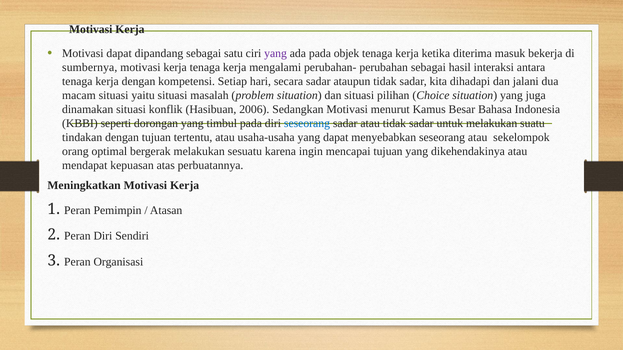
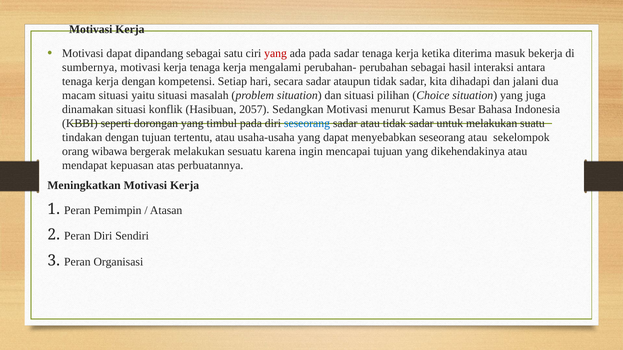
yang at (276, 53) colour: purple -> red
pada objek: objek -> sadar
2006: 2006 -> 2057
optimal: optimal -> wibawa
